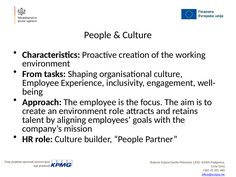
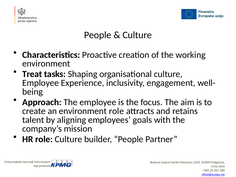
From: From -> Treat
